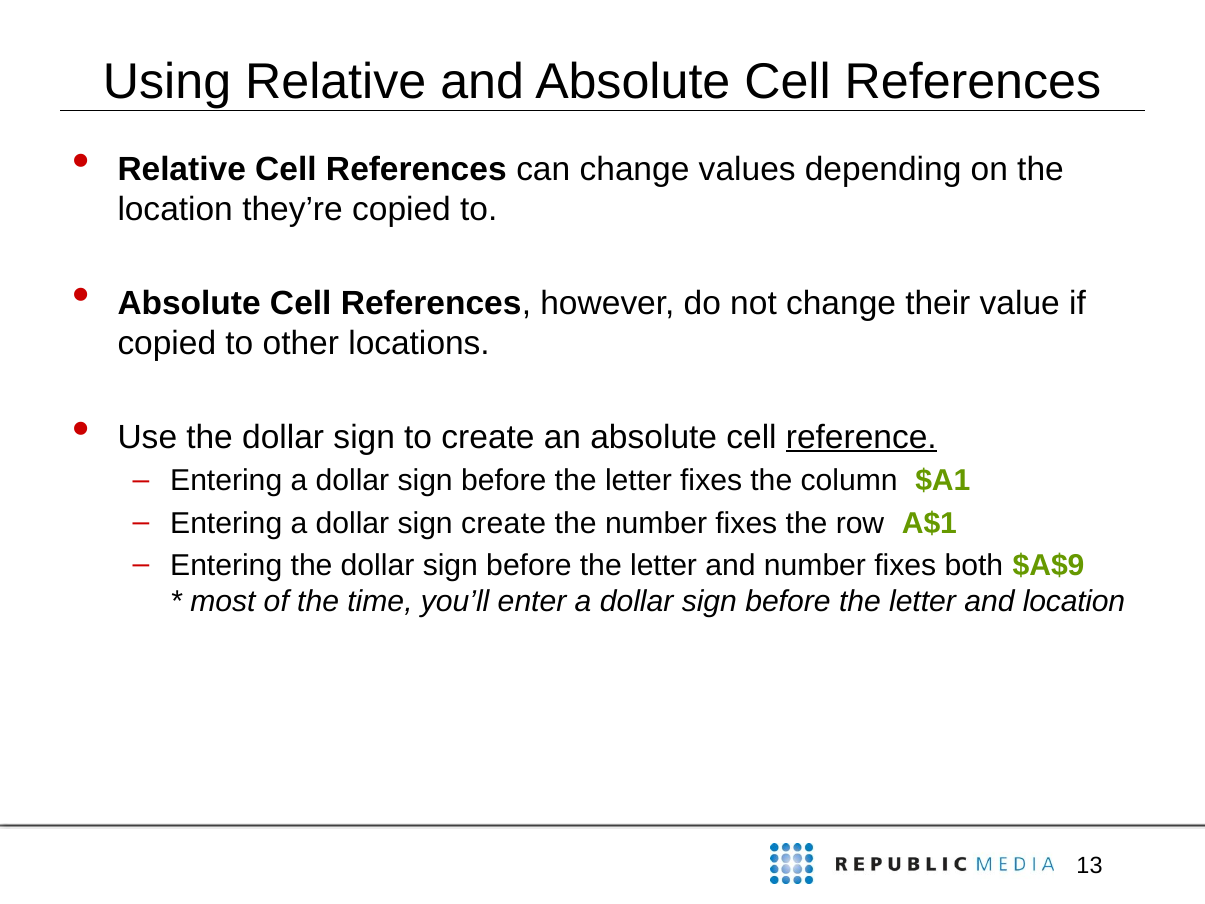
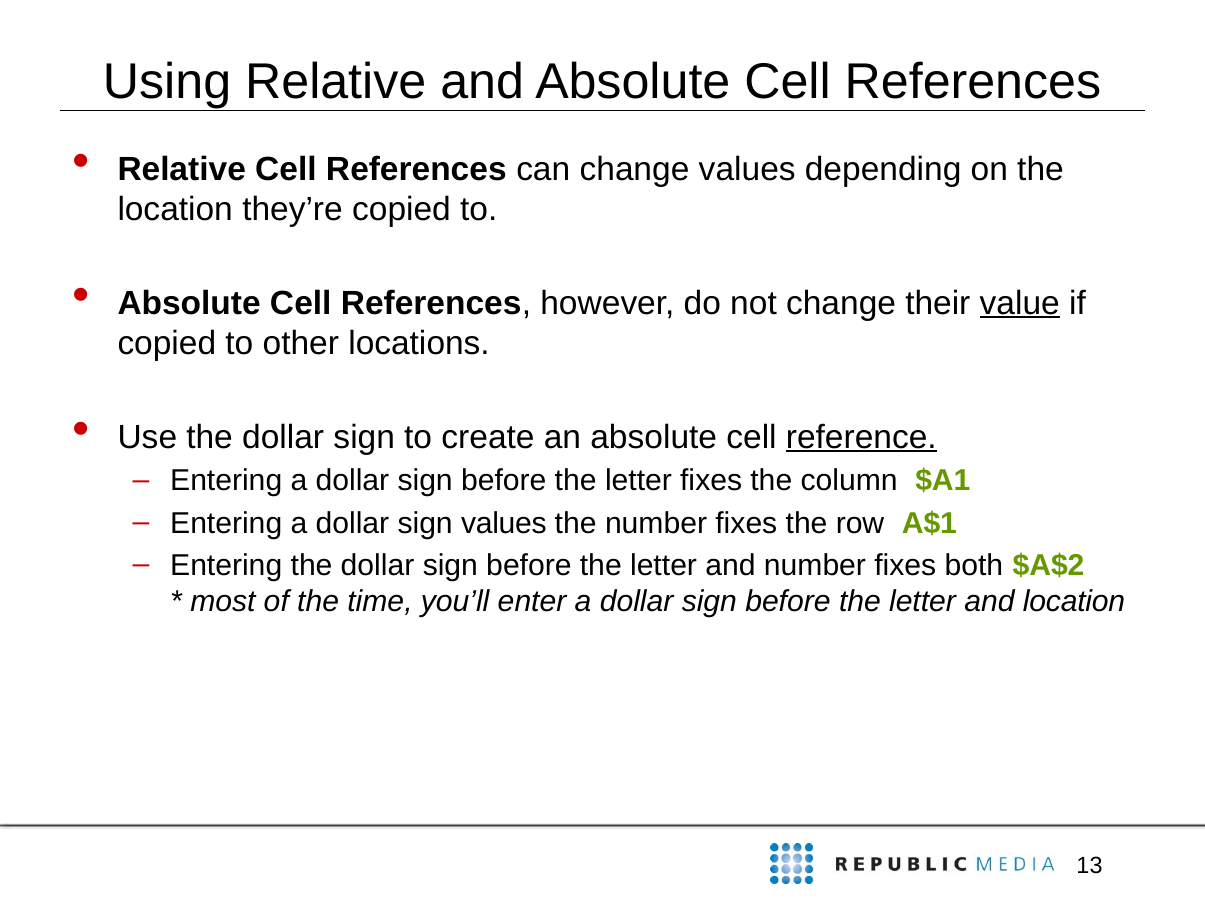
value underline: none -> present
sign create: create -> values
$A$9: $A$9 -> $A$2
